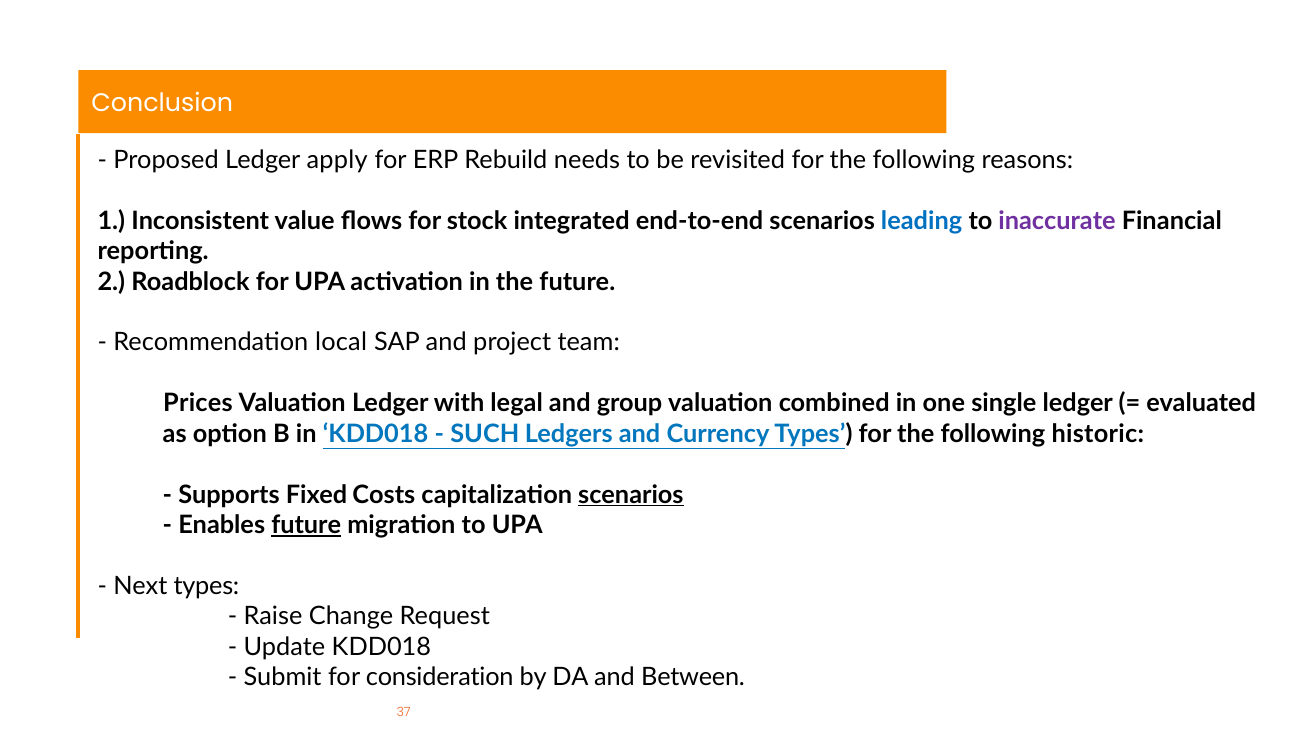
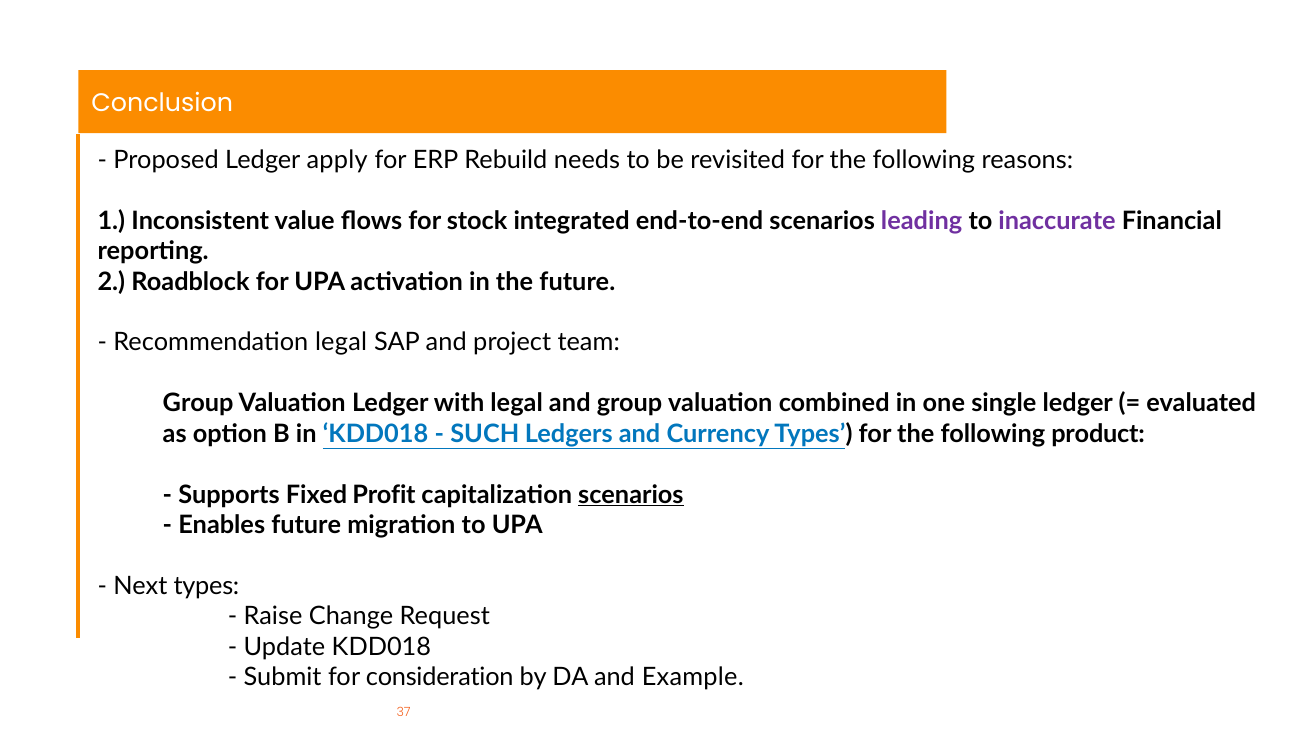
leading colour: blue -> purple
Recommendation local: local -> legal
Prices at (198, 403): Prices -> Group
historic: historic -> product
Costs: Costs -> Profit
future at (306, 525) underline: present -> none
Between: Between -> Example
